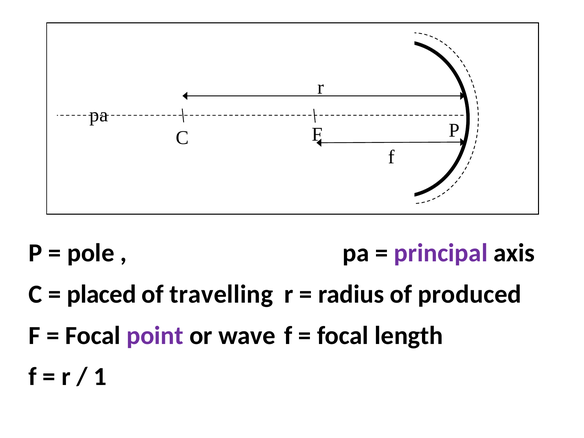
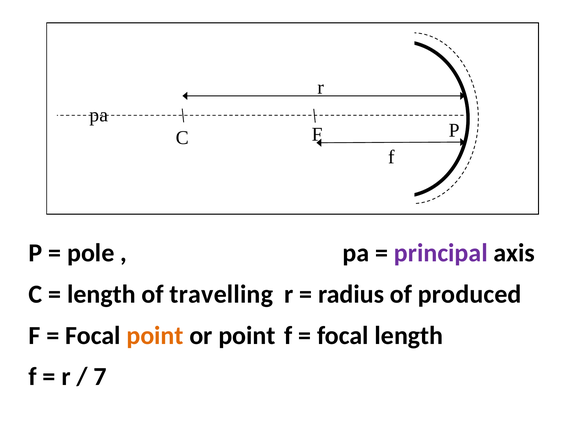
placed at (101, 294): placed -> length
point at (155, 336) colour: purple -> orange
or wave: wave -> point
1: 1 -> 7
